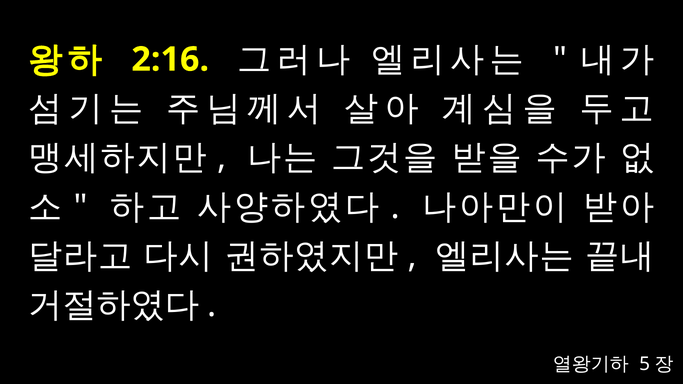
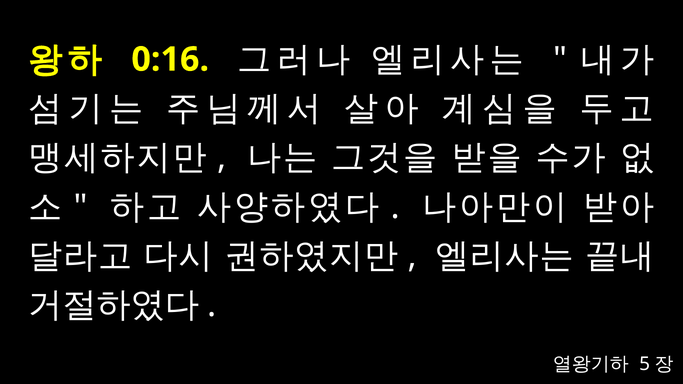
2:16: 2:16 -> 0:16
